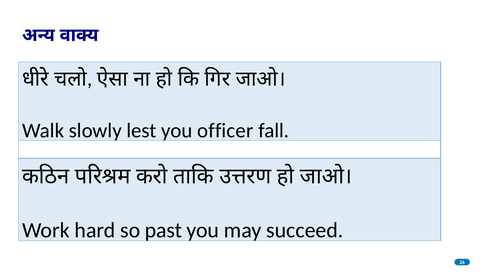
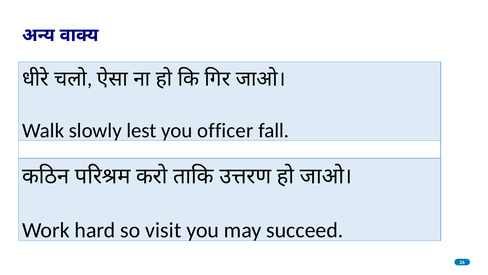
past: past -> visit
